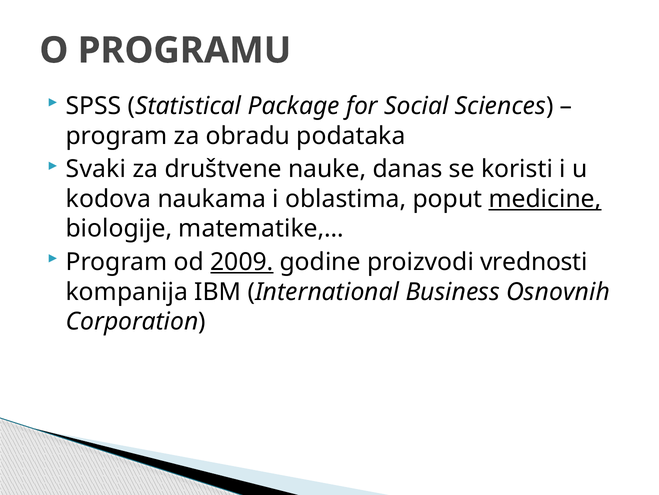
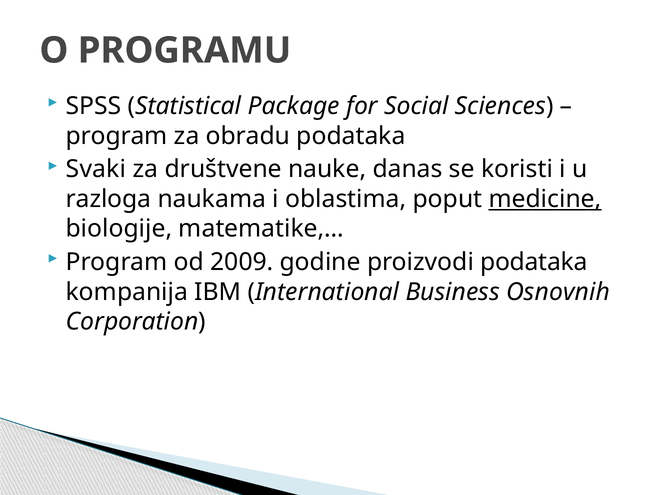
kodova: kodova -> razloga
2009 underline: present -> none
proizvodi vrednosti: vrednosti -> podataka
